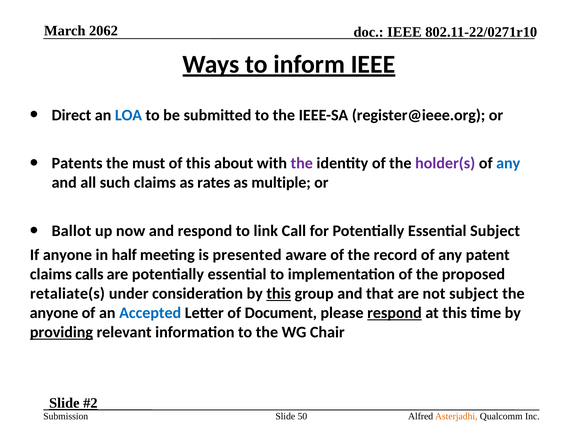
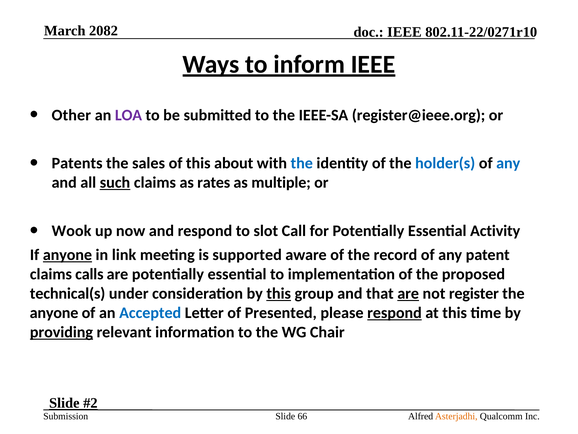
2062: 2062 -> 2082
Direct: Direct -> Other
LOA colour: blue -> purple
must: must -> sales
the at (302, 163) colour: purple -> blue
holder(s colour: purple -> blue
such underline: none -> present
Ballot: Ballot -> Wook
link: link -> slot
Essential Subject: Subject -> Activity
anyone at (67, 255) underline: none -> present
half: half -> link
presented: presented -> supported
retaliate(s: retaliate(s -> technical(s
are at (408, 293) underline: none -> present
not subject: subject -> register
Document: Document -> Presented
50: 50 -> 66
